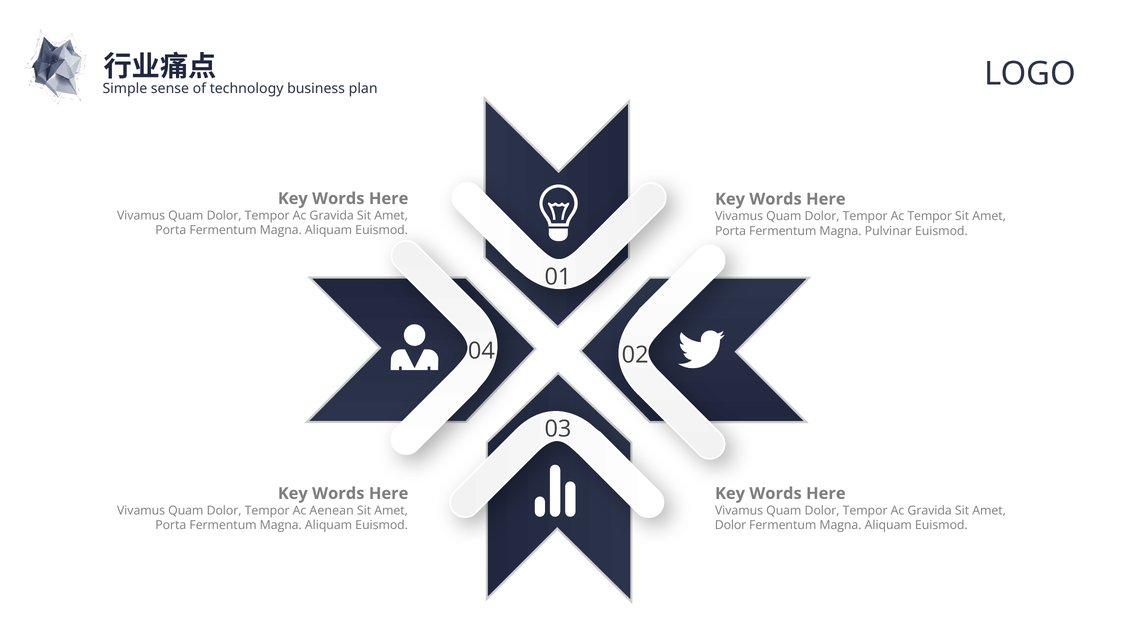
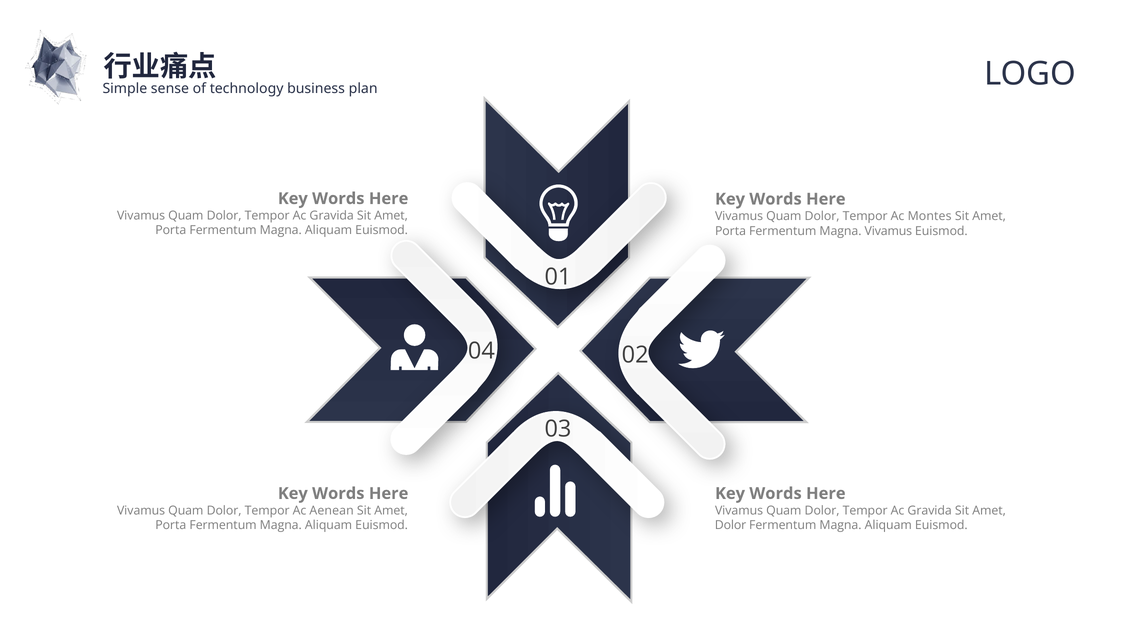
Ac Tempor: Tempor -> Montes
Magna Pulvinar: Pulvinar -> Vivamus
